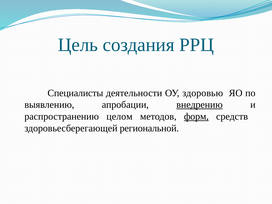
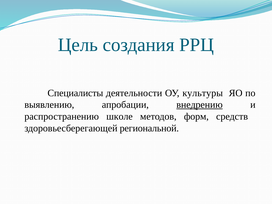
здоровью: здоровью -> культуры
целом: целом -> школе
форм underline: present -> none
